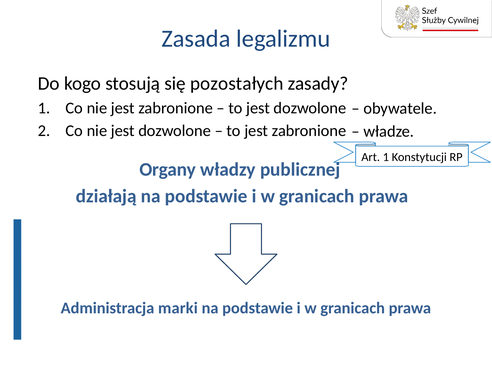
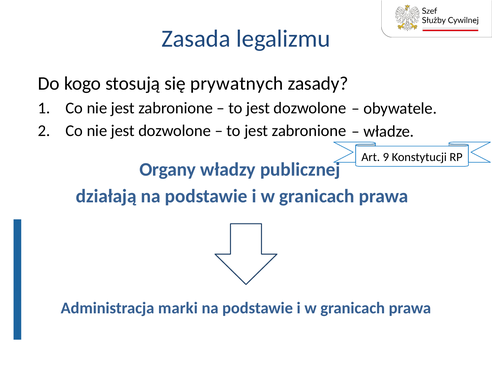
pozostałych: pozostałych -> prywatnych
Art 1: 1 -> 9
